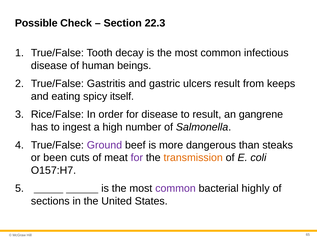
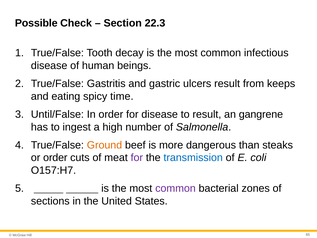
itself: itself -> time
Rice/False: Rice/False -> Until/False
Ground colour: purple -> orange
or been: been -> order
transmission colour: orange -> blue
highly: highly -> zones
